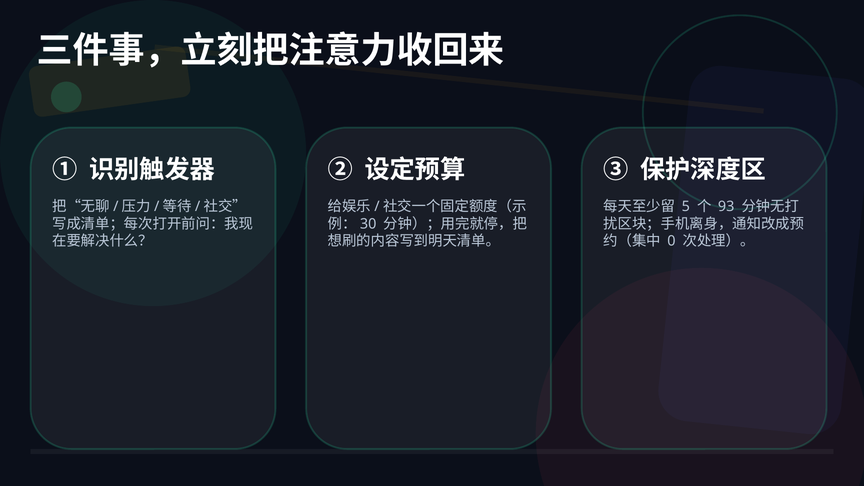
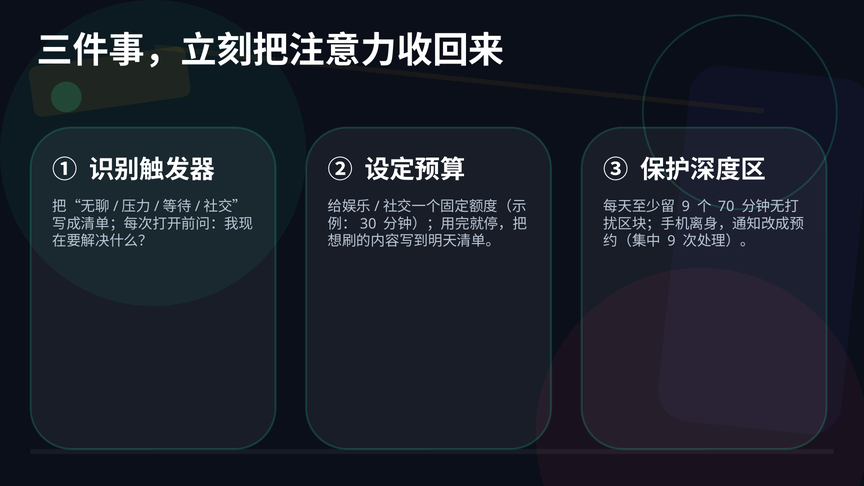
5 at (686, 207): 5 -> 9
93: 93 -> 70
0 at (671, 241): 0 -> 9
